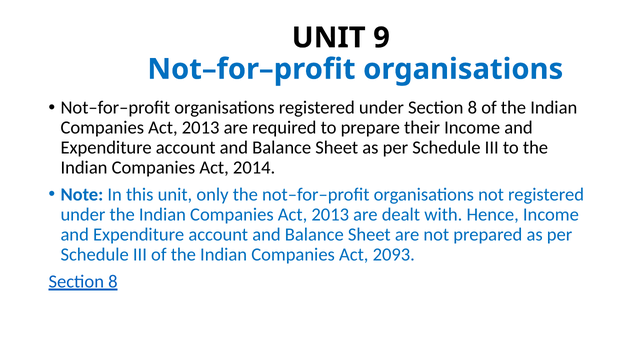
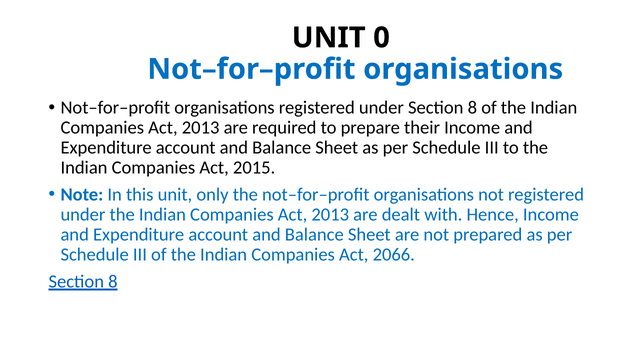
9: 9 -> 0
2014: 2014 -> 2015
2093: 2093 -> 2066
